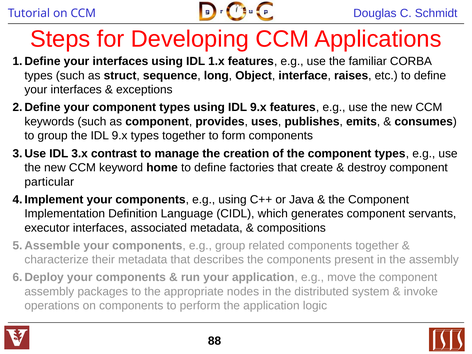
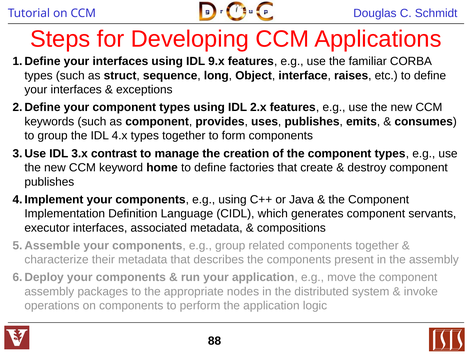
1.x: 1.x -> 9.x
using IDL 9.x: 9.x -> 2.x
the IDL 9.x: 9.x -> 4.x
particular at (49, 182): particular -> publishes
